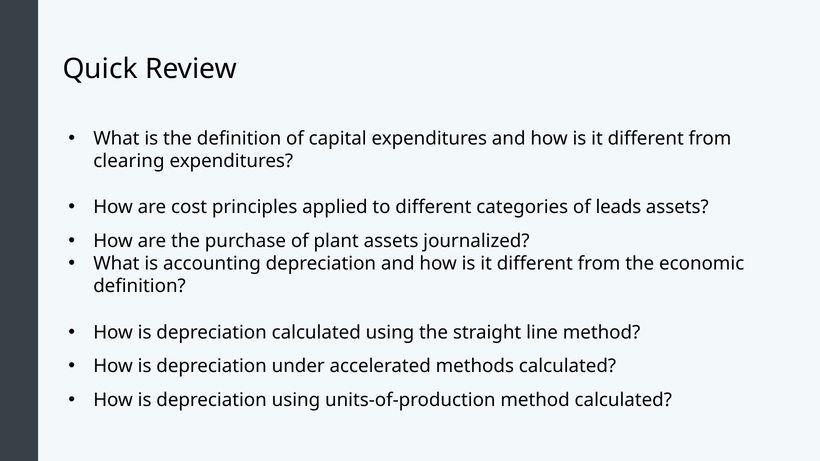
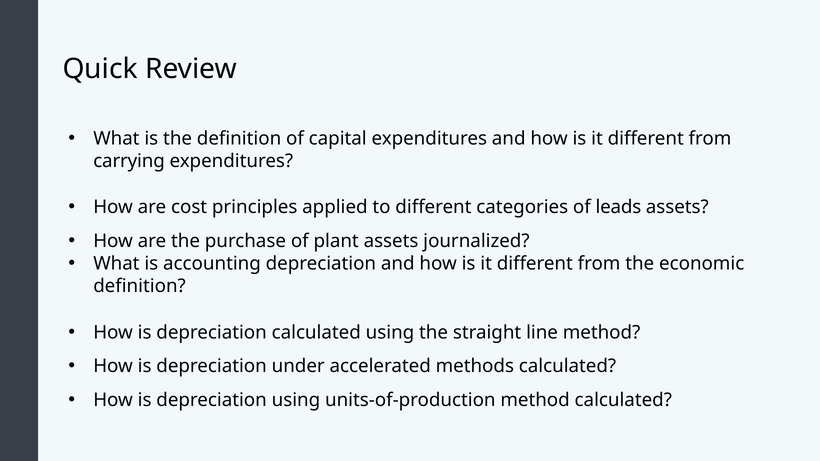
clearing: clearing -> carrying
